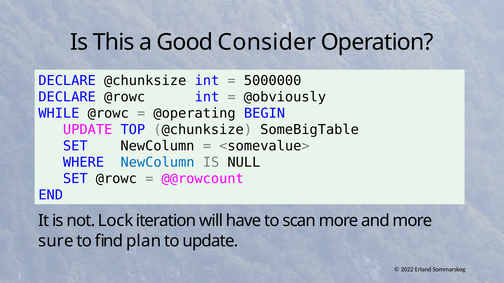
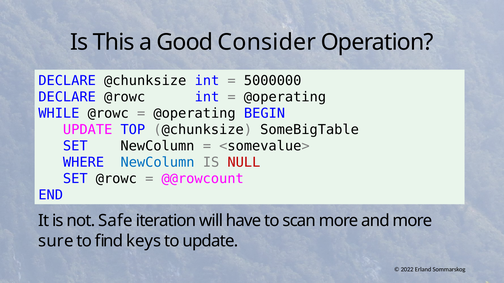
@obviously at (285, 97): @obviously -> @operating
NULL colour: black -> red
Lock: Lock -> Safe
plan: plan -> keys
